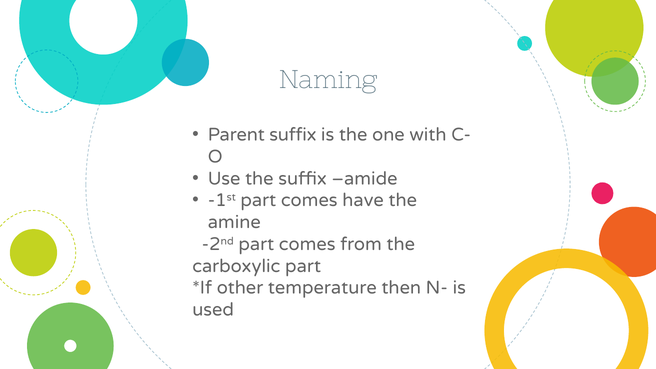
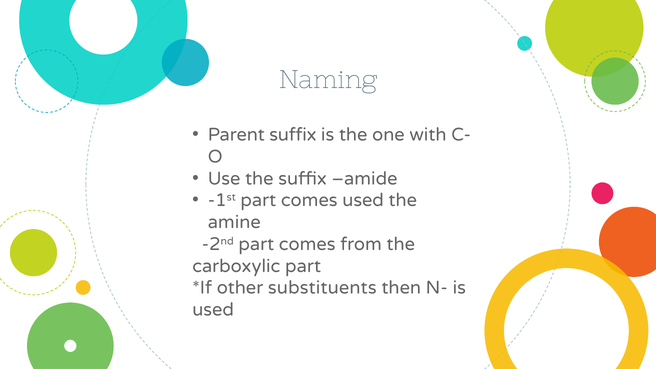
comes have: have -> used
temperature: temperature -> substituents
